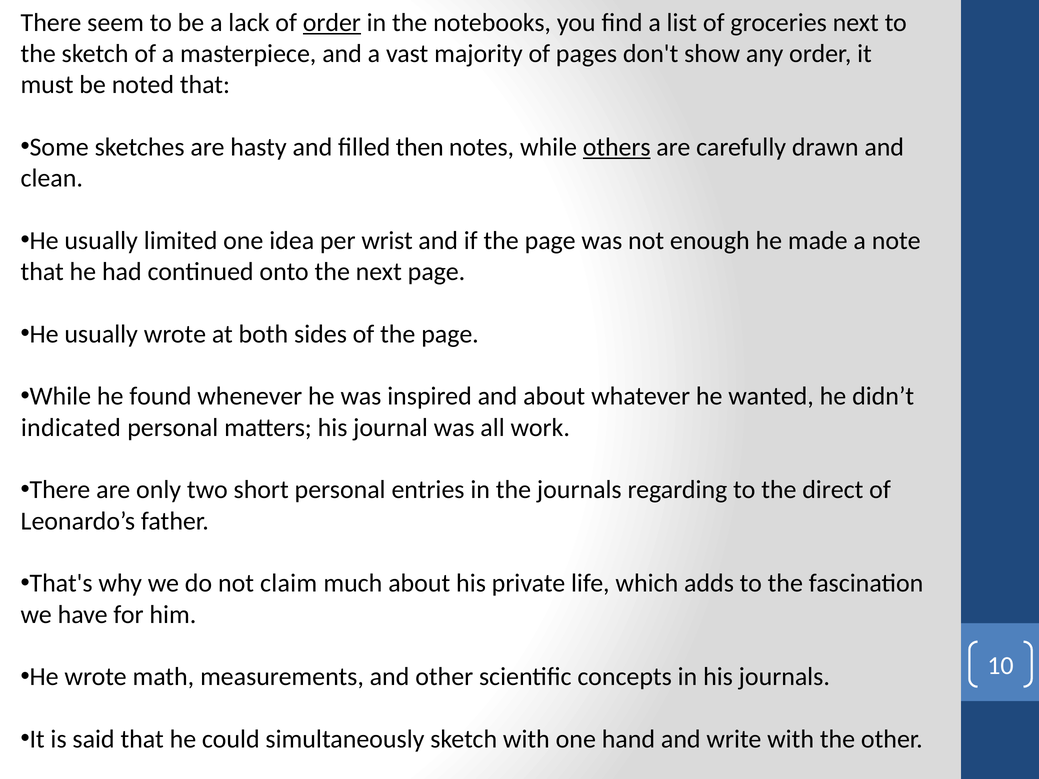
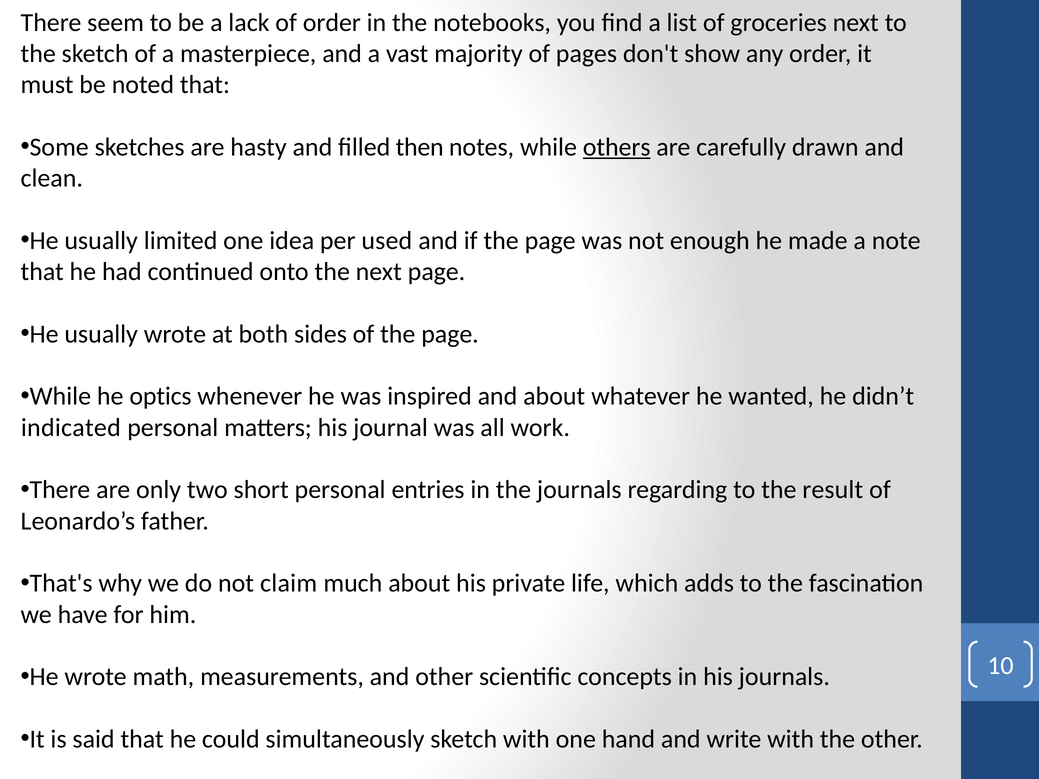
order at (332, 22) underline: present -> none
wrist: wrist -> used
found: found -> optics
direct: direct -> result
